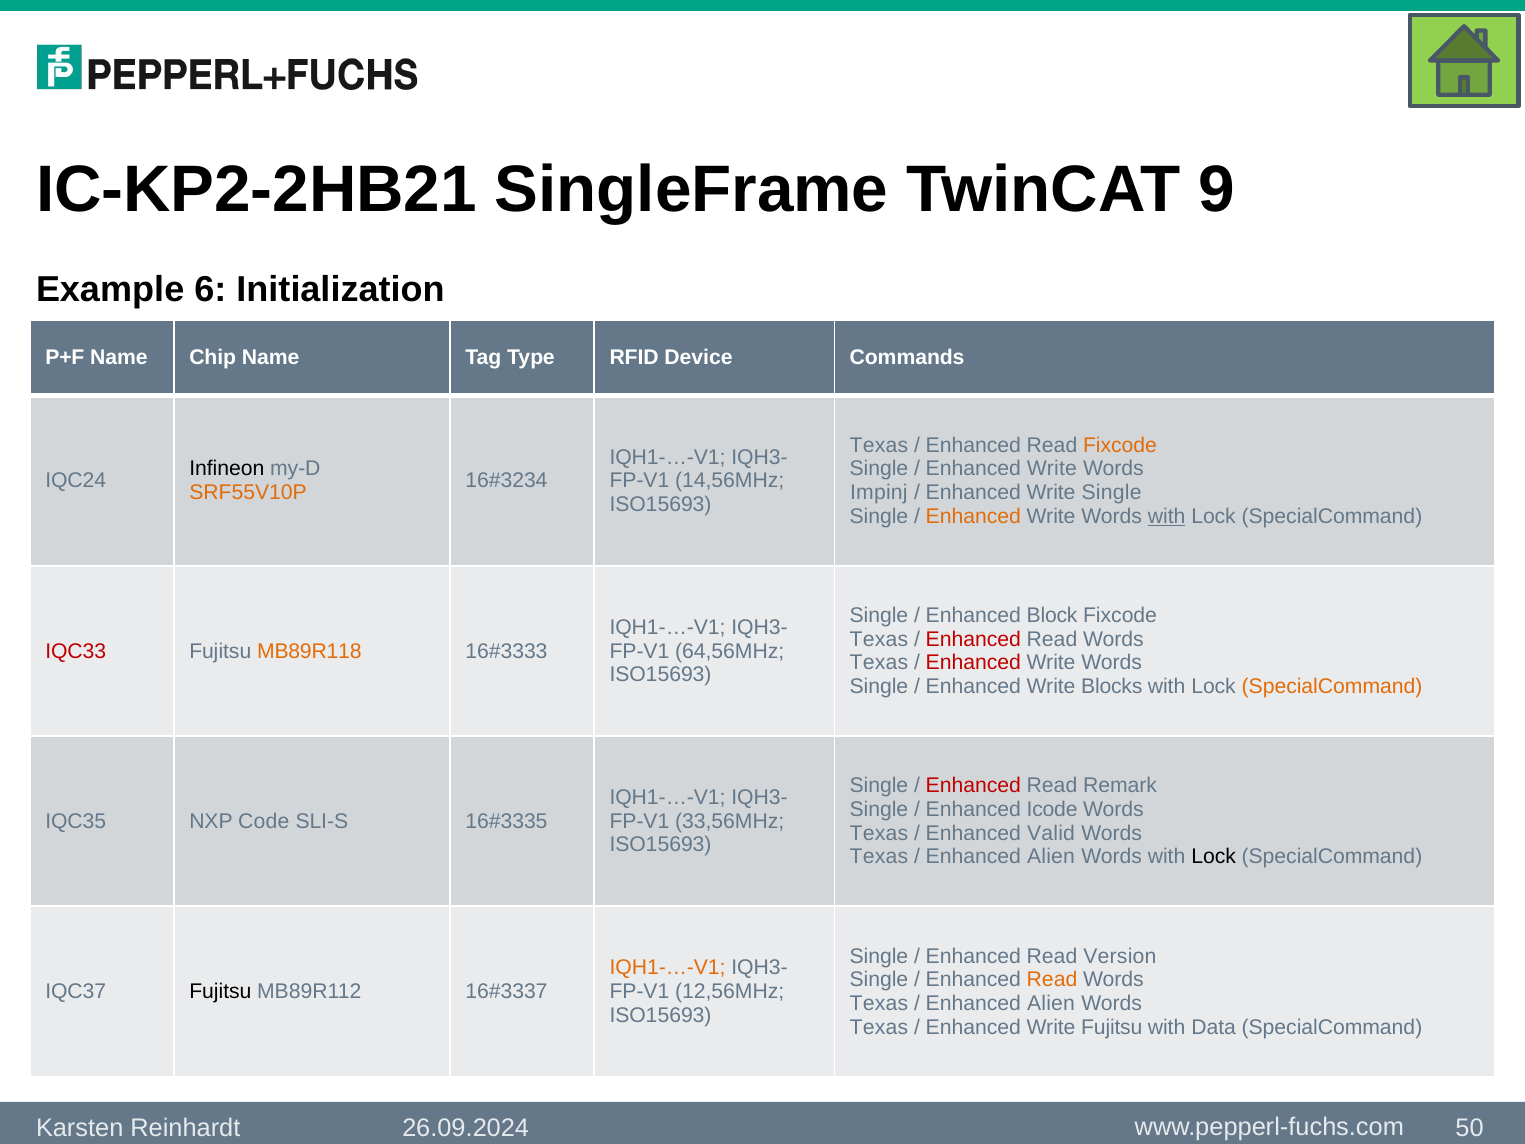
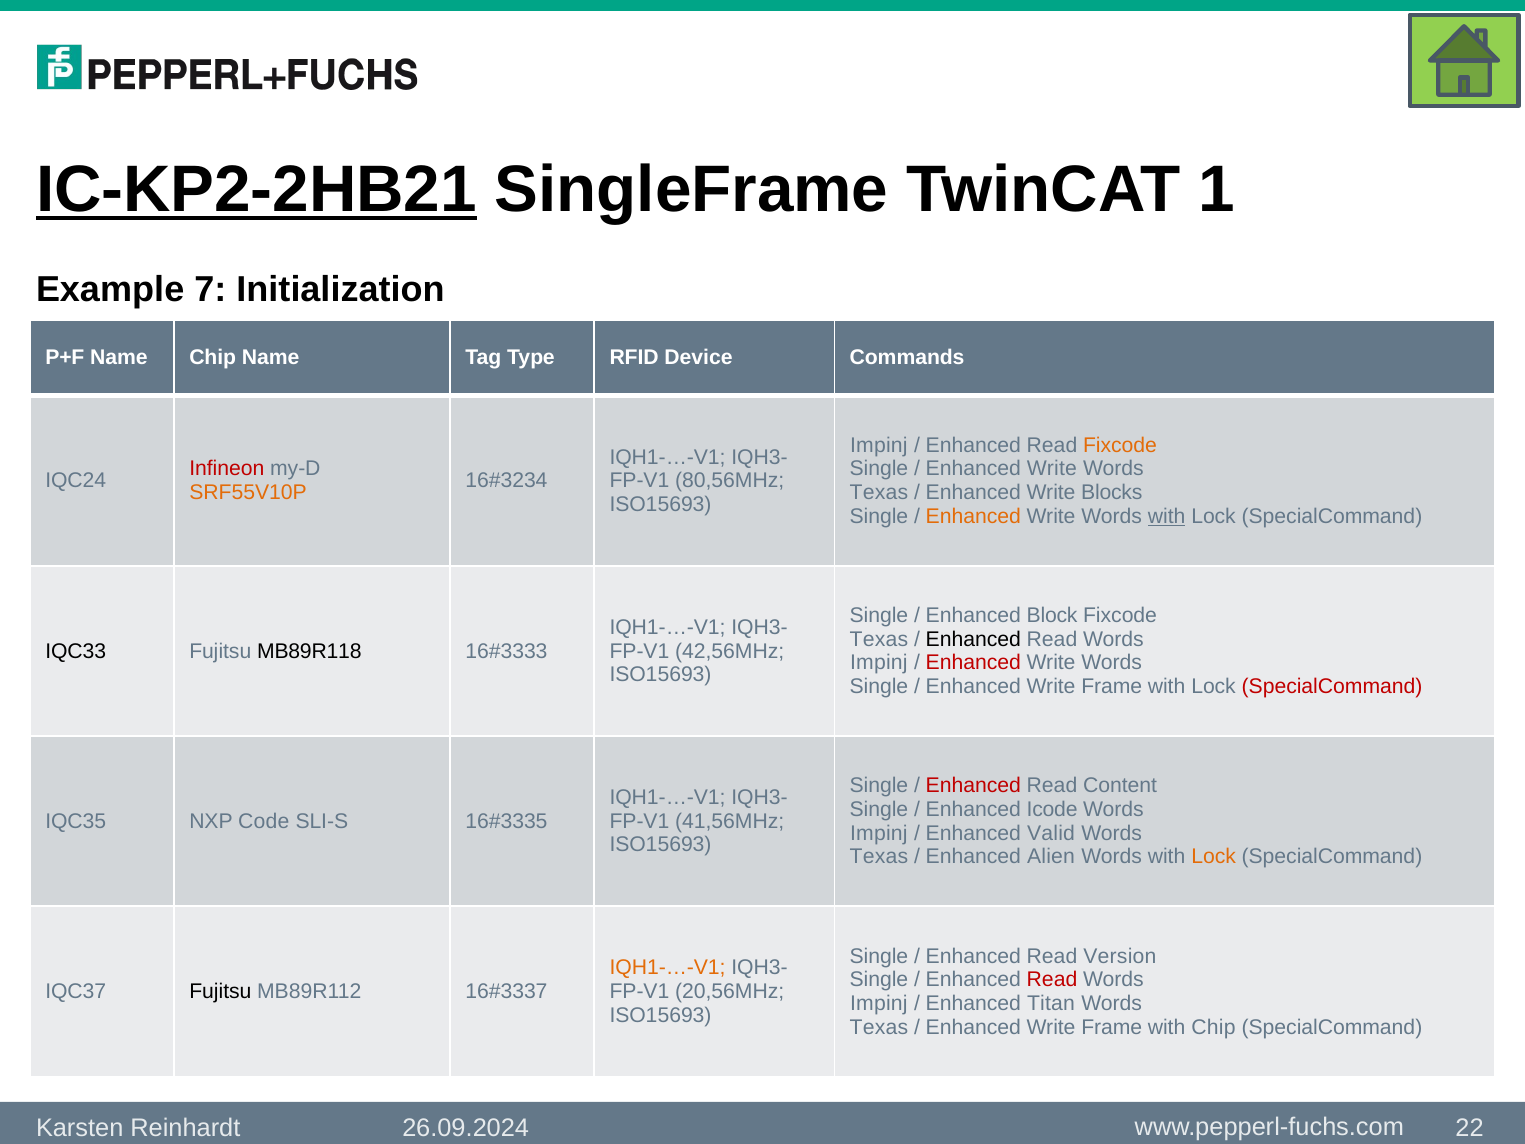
IC-KP2-2HB21 underline: none -> present
9: 9 -> 1
6: 6 -> 7
Texas at (879, 445): Texas -> Impinj
Infineon colour: black -> red
14,56MHz: 14,56MHz -> 80,56MHz
Impinj at (879, 493): Impinj -> Texas
Write Single: Single -> Blocks
Enhanced at (973, 639) colour: red -> black
IQC33 colour: red -> black
MB89R118 colour: orange -> black
64,56MHz: 64,56MHz -> 42,56MHz
Texas at (879, 663): Texas -> Impinj
Blocks at (1112, 686): Blocks -> Frame
SpecialCommand at (1332, 686) colour: orange -> red
Remark: Remark -> Content
33,56MHz: 33,56MHz -> 41,56MHz
Texas at (879, 833): Texas -> Impinj
Lock at (1214, 857) colour: black -> orange
Read at (1052, 980) colour: orange -> red
12,56MHz: 12,56MHz -> 20,56MHz
Texas at (879, 1003): Texas -> Impinj
Alien at (1051, 1003): Alien -> Titan
Fujitsu at (1112, 1027): Fujitsu -> Frame
with Data: Data -> Chip
50: 50 -> 22
